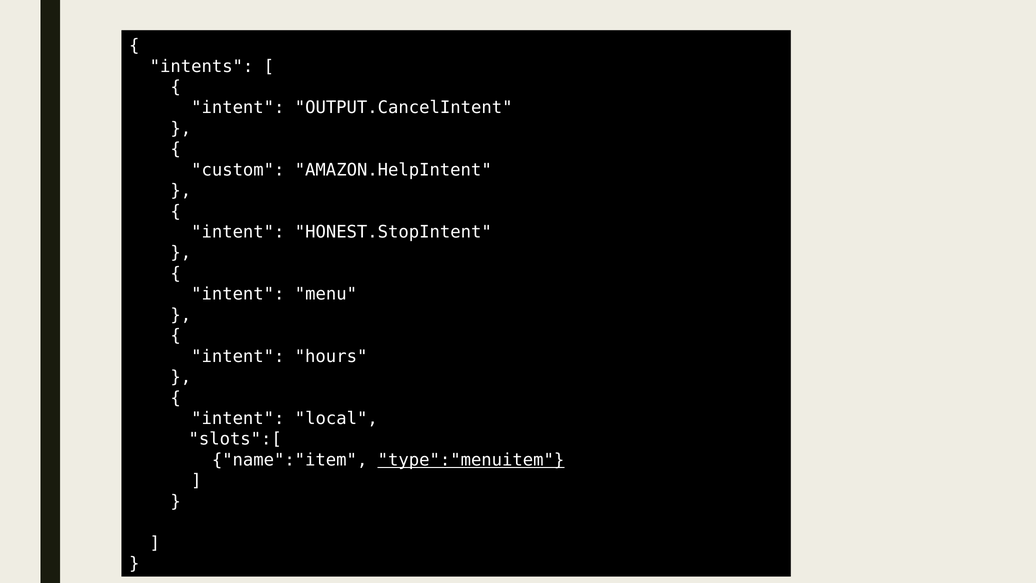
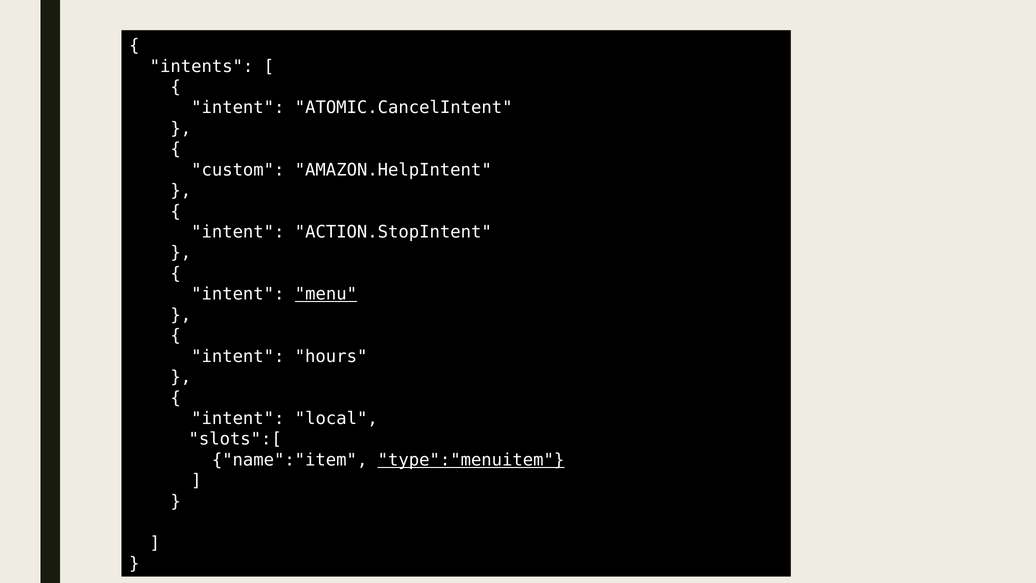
OUTPUT.CancelIntent: OUTPUT.CancelIntent -> ATOMIC.CancelIntent
HONEST.StopIntent: HONEST.StopIntent -> ACTION.StopIntent
menu underline: none -> present
